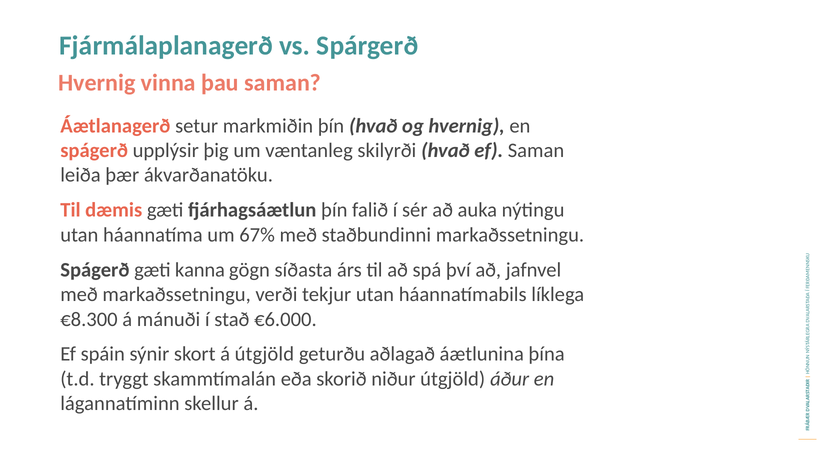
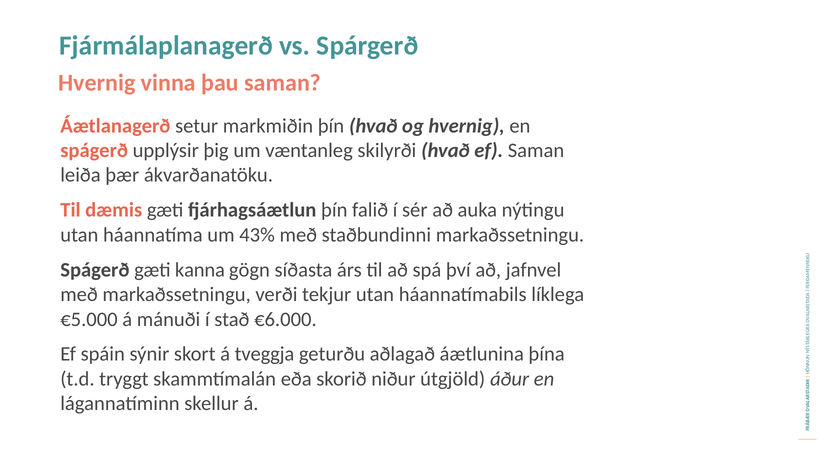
67%: 67% -> 43%
€8.300: €8.300 -> €5.000
á útgjöld: útgjöld -> tveggja
